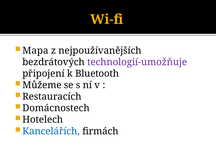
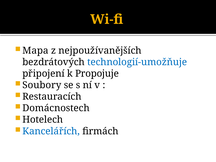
technologií-umožňuje colour: purple -> blue
Bluetooth: Bluetooth -> Propojuje
Můžeme: Můžeme -> Soubory
